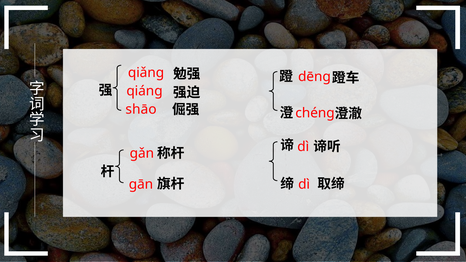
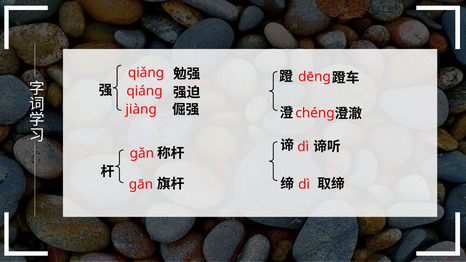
shāo: shāo -> jiànɡ
